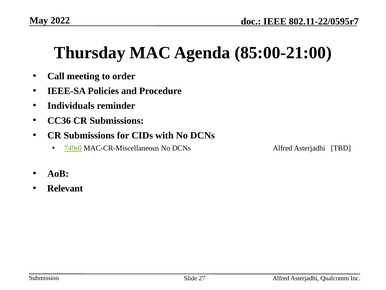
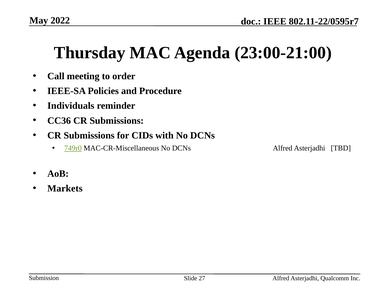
85:00-21:00: 85:00-21:00 -> 23:00-21:00
Relevant: Relevant -> Markets
